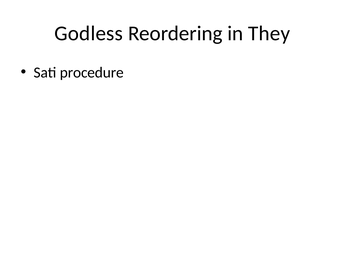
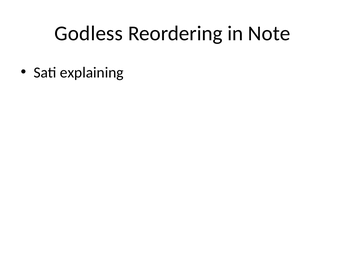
They: They -> Note
procedure: procedure -> explaining
